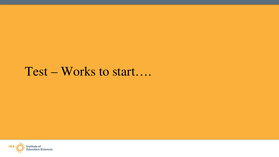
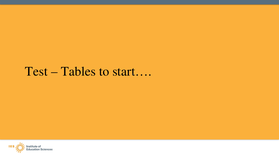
Works: Works -> Tables
